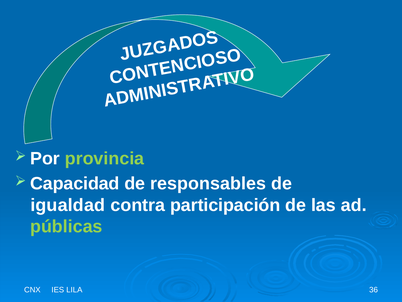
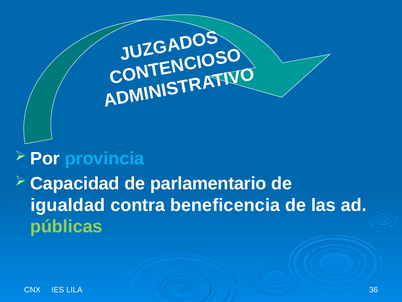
provincia colour: light green -> light blue
responsables: responsables -> parlamentario
participación: participación -> beneficencia
